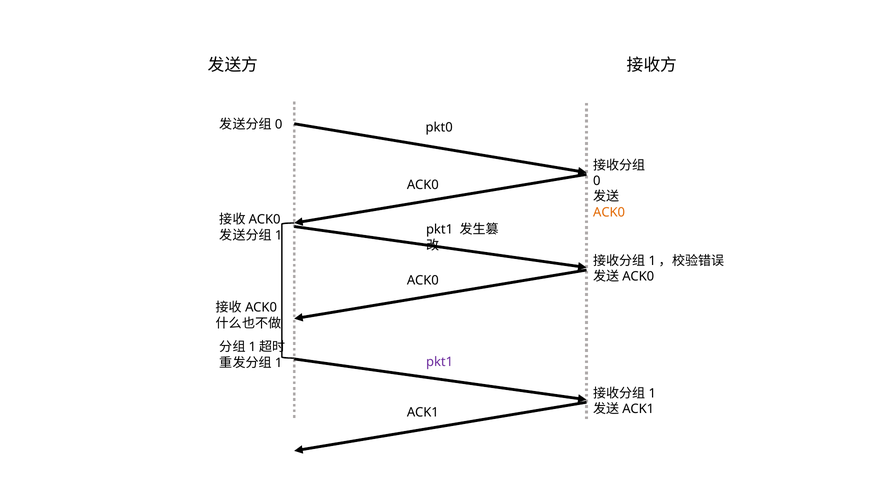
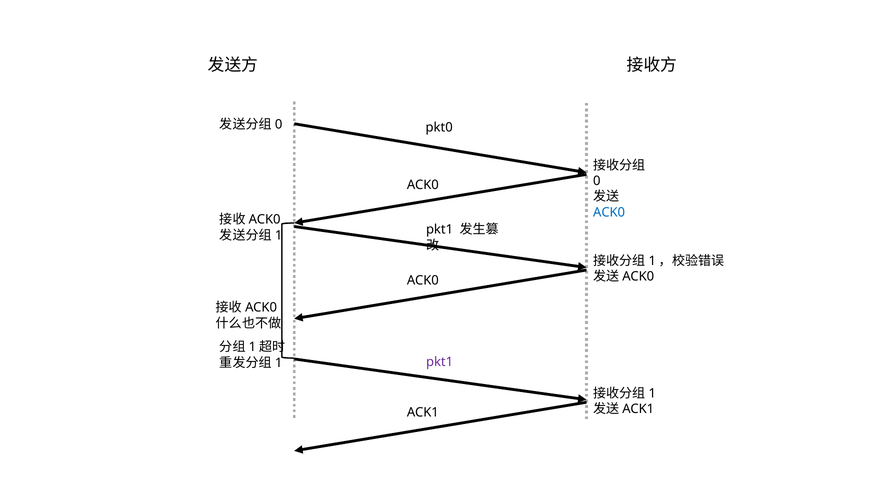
ACK0 at (609, 212) colour: orange -> blue
